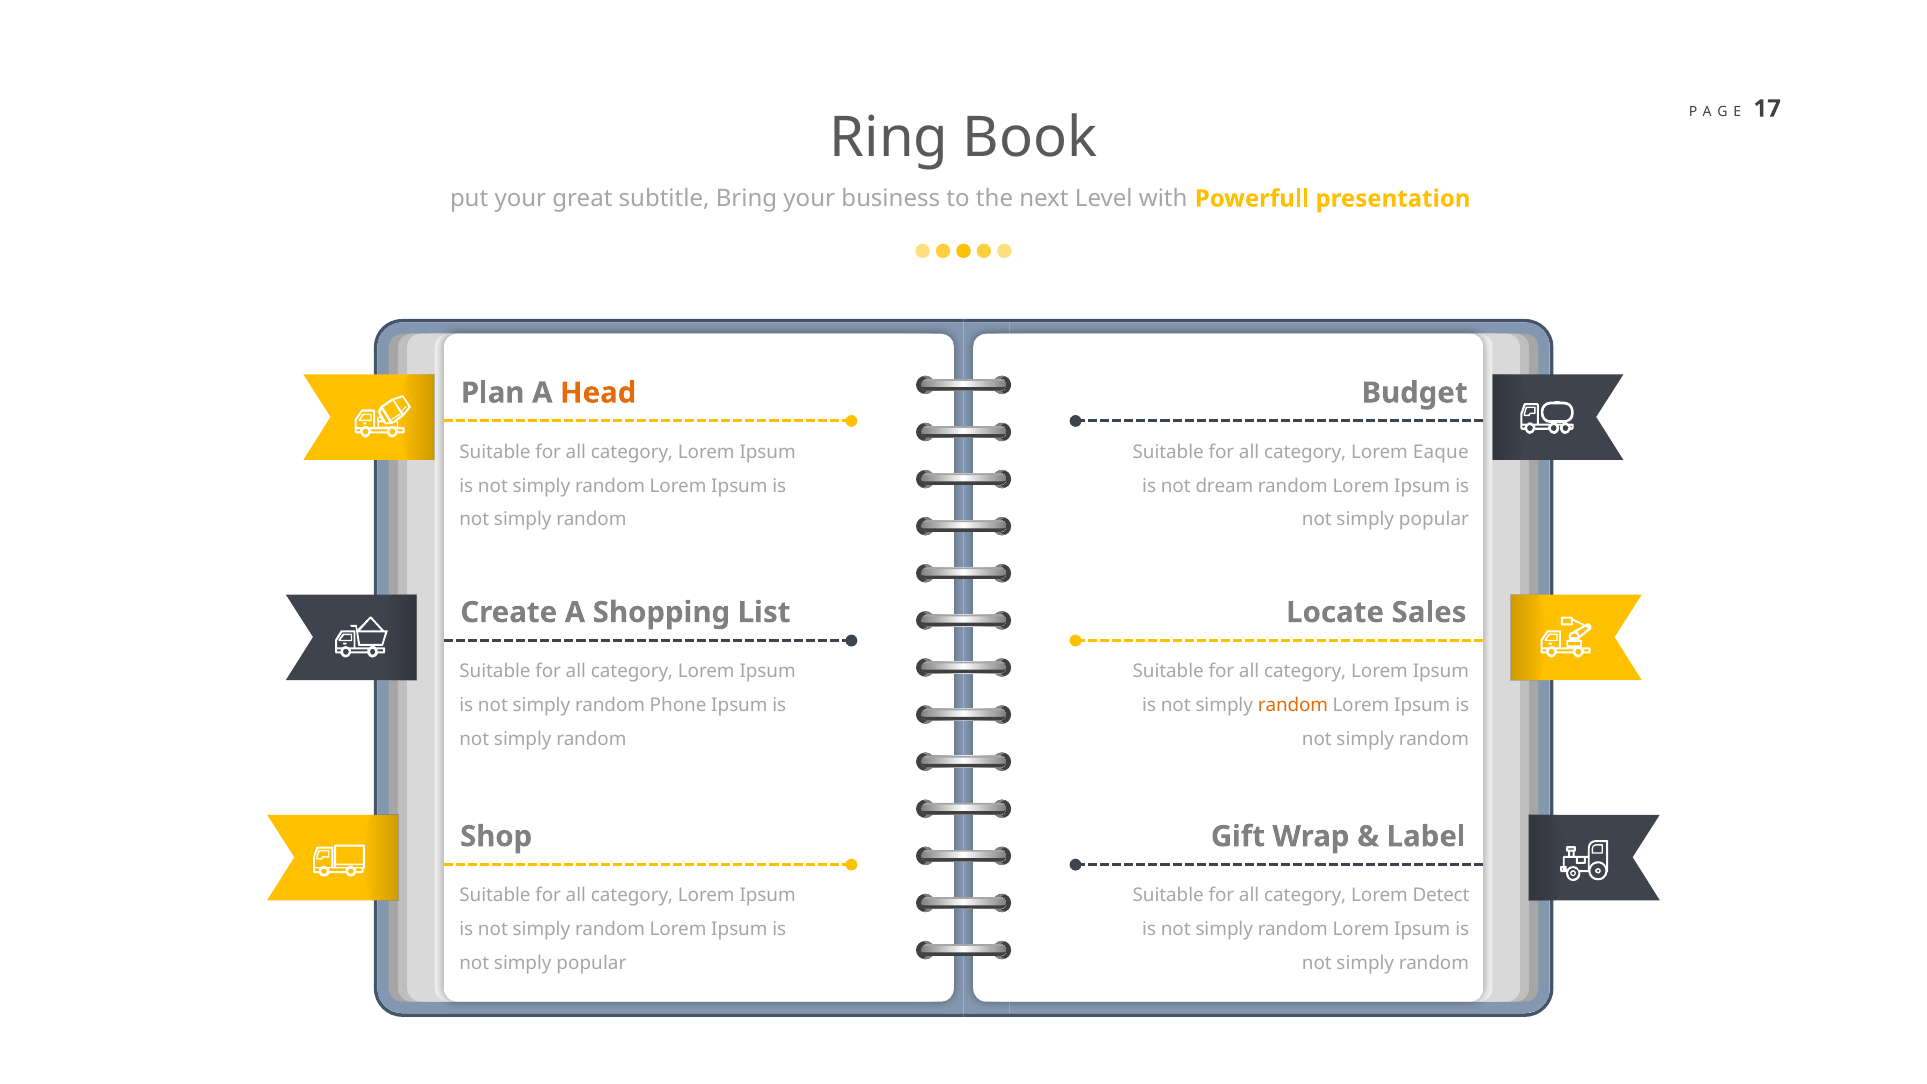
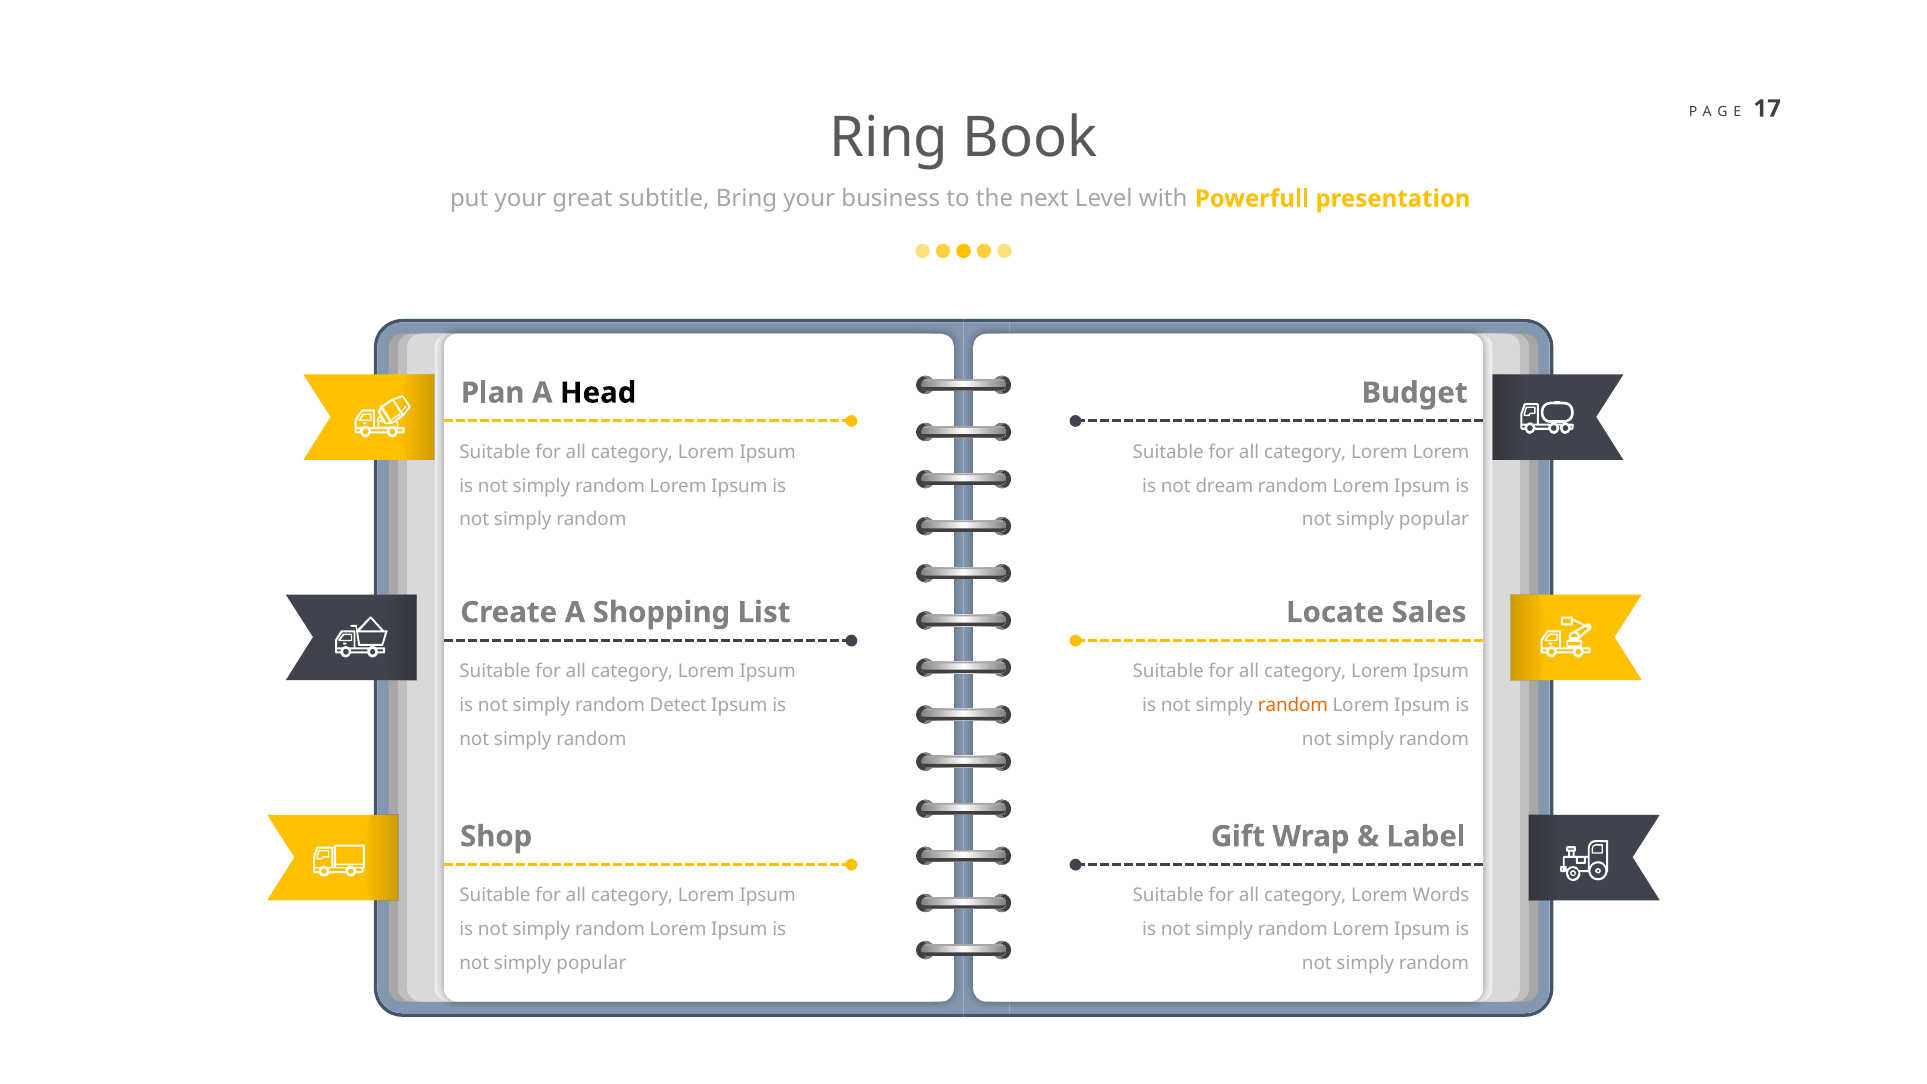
Head colour: orange -> black
Lorem Eaque: Eaque -> Lorem
Phone: Phone -> Detect
Detect: Detect -> Words
